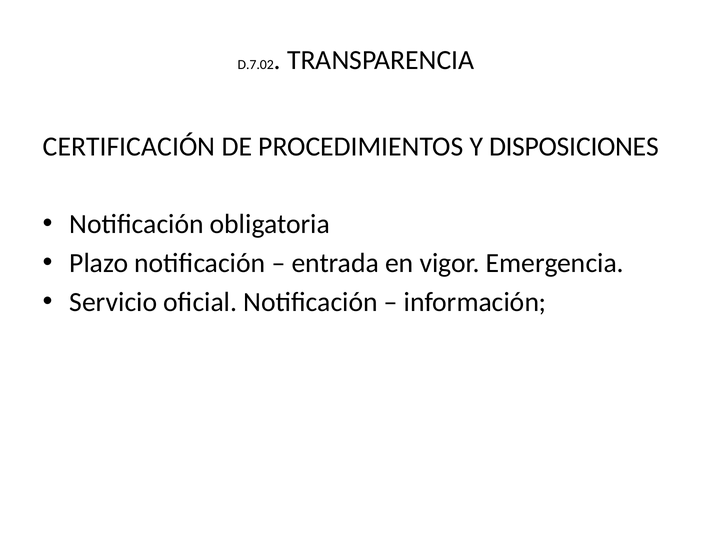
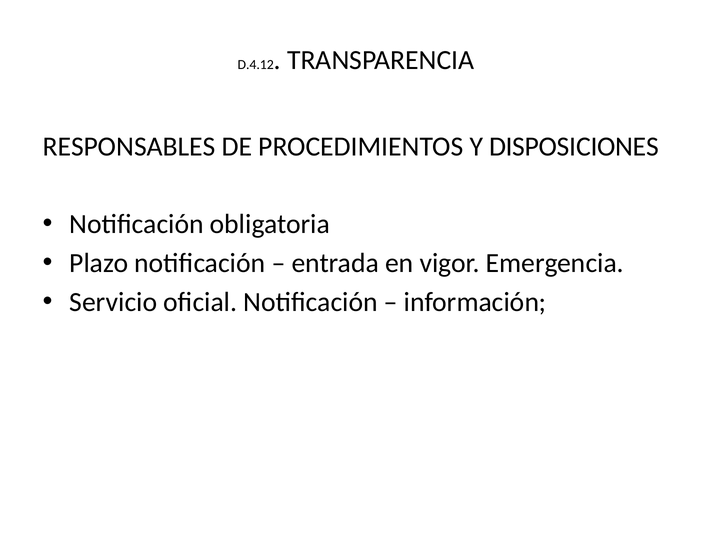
D.7.02: D.7.02 -> D.4.12
CERTIFICACIÓN: CERTIFICACIÓN -> RESPONSABLES
